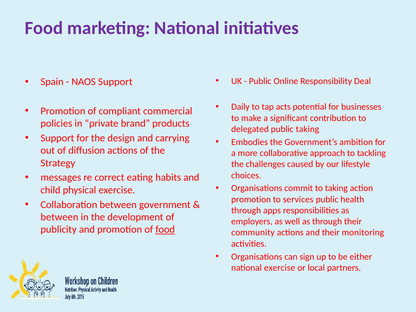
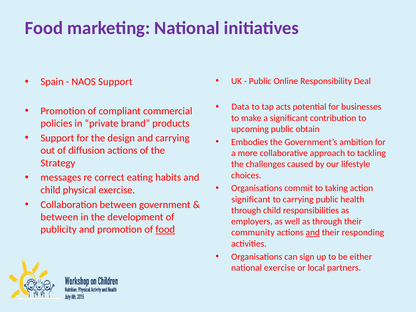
Daily: Daily -> Data
delegated: delegated -> upcoming
public taking: taking -> obtain
promotion at (251, 199): promotion -> significant
to services: services -> carrying
through apps: apps -> child
and at (313, 233) underline: none -> present
monitoring: monitoring -> responding
